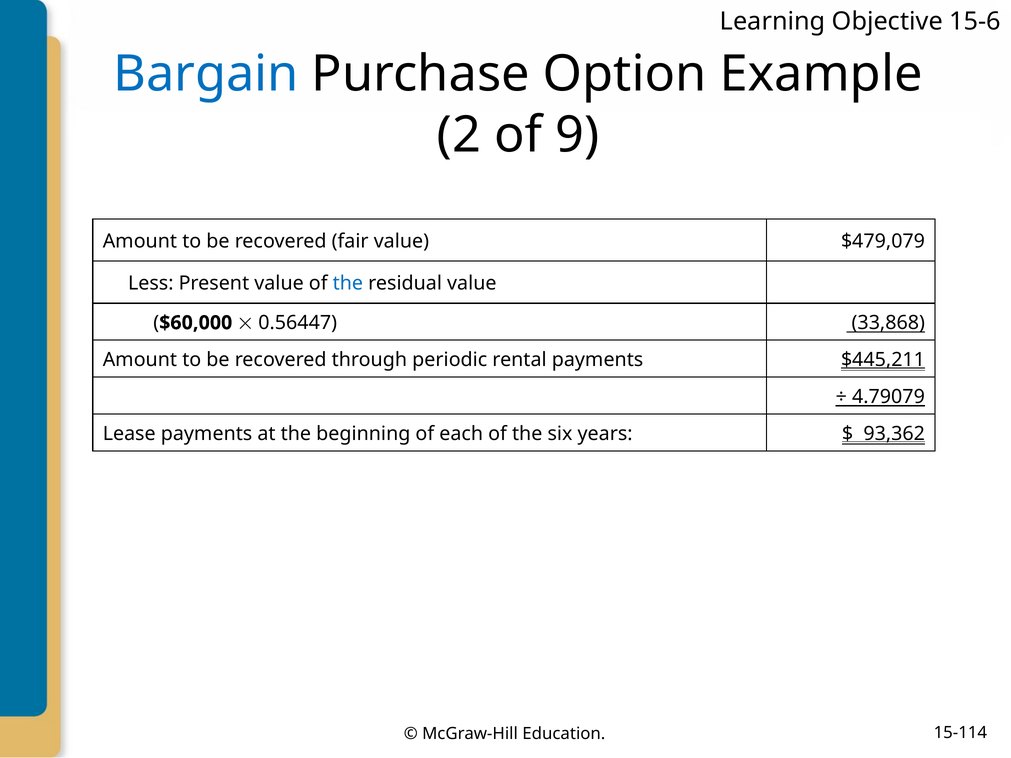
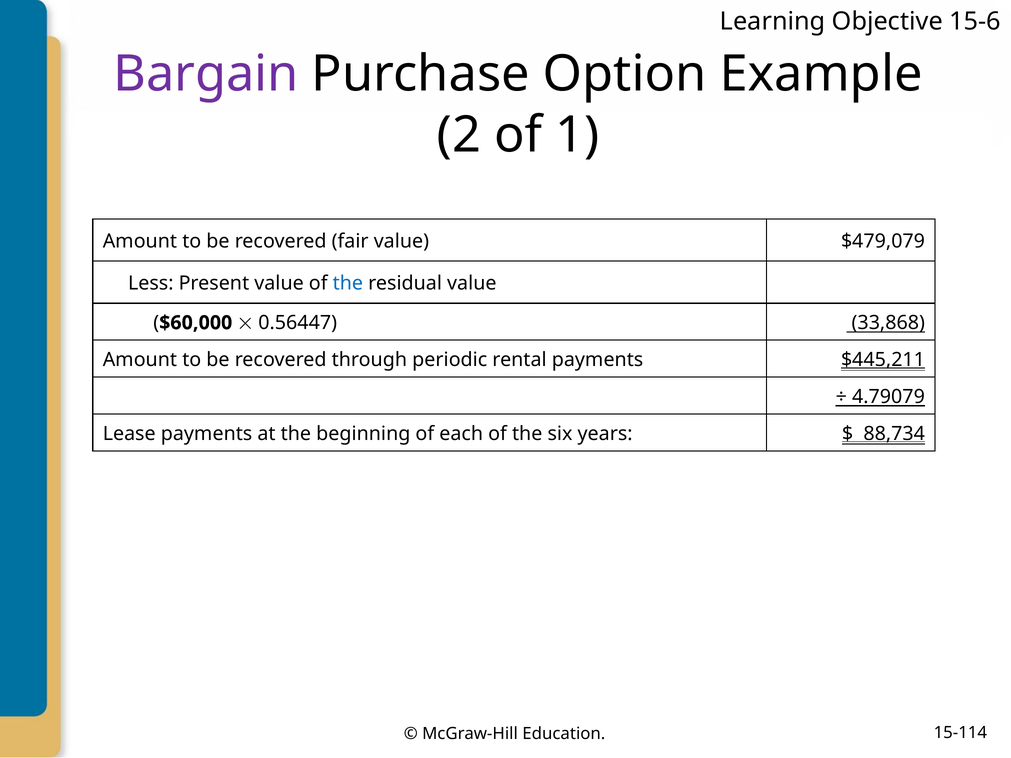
Bargain colour: blue -> purple
9: 9 -> 1
93,362: 93,362 -> 88,734
